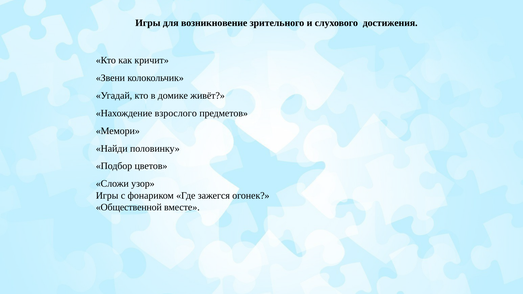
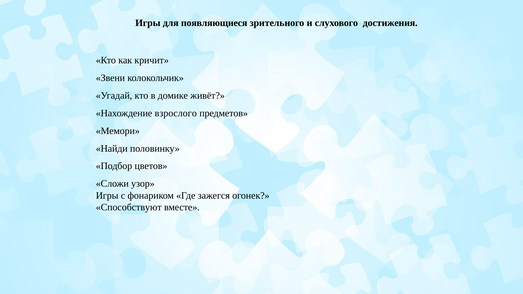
возникновение: возникновение -> появляющиеся
Общественной: Общественной -> Способствуют
